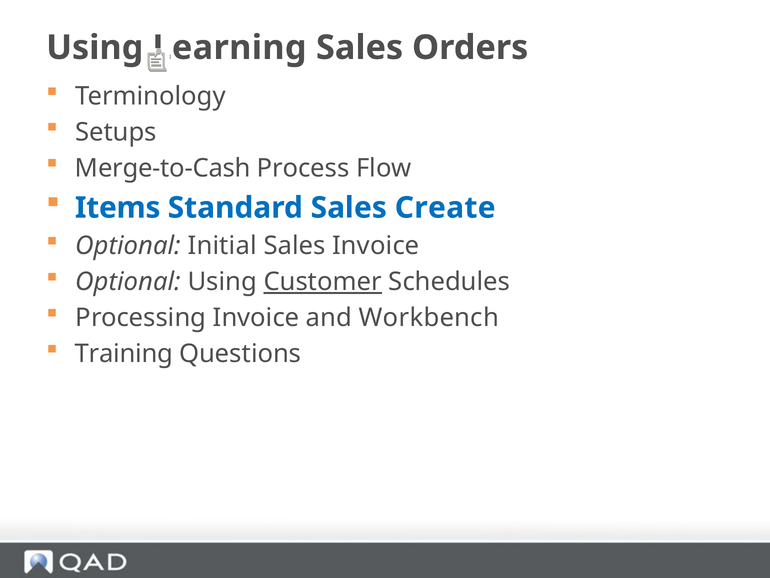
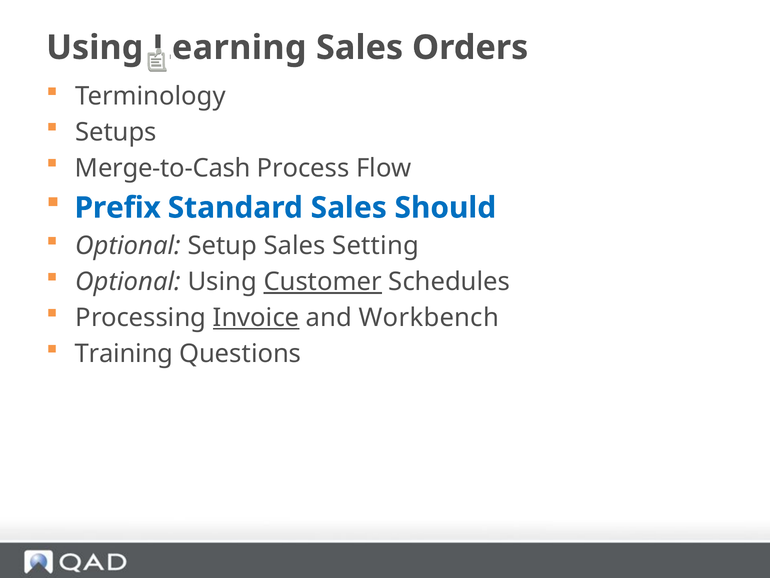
Items: Items -> Prefix
Create: Create -> Should
Initial: Initial -> Setup
Sales Invoice: Invoice -> Setting
Invoice at (256, 318) underline: none -> present
